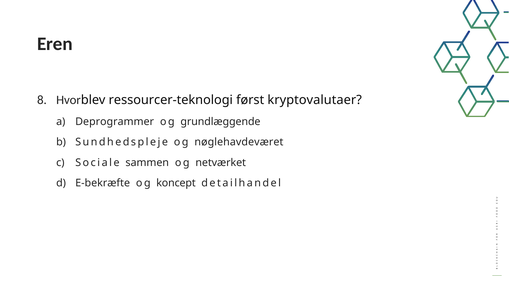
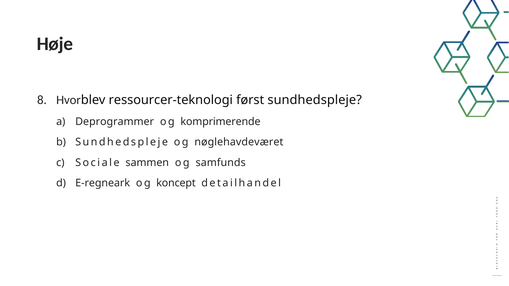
Eren: Eren -> Høje
først kryptovalutaer: kryptovalutaer -> sundhedspleje
grundlæggende: grundlæggende -> komprimerende
netværket: netværket -> samfunds
E-bekræfte: E-bekræfte -> E-regneark
